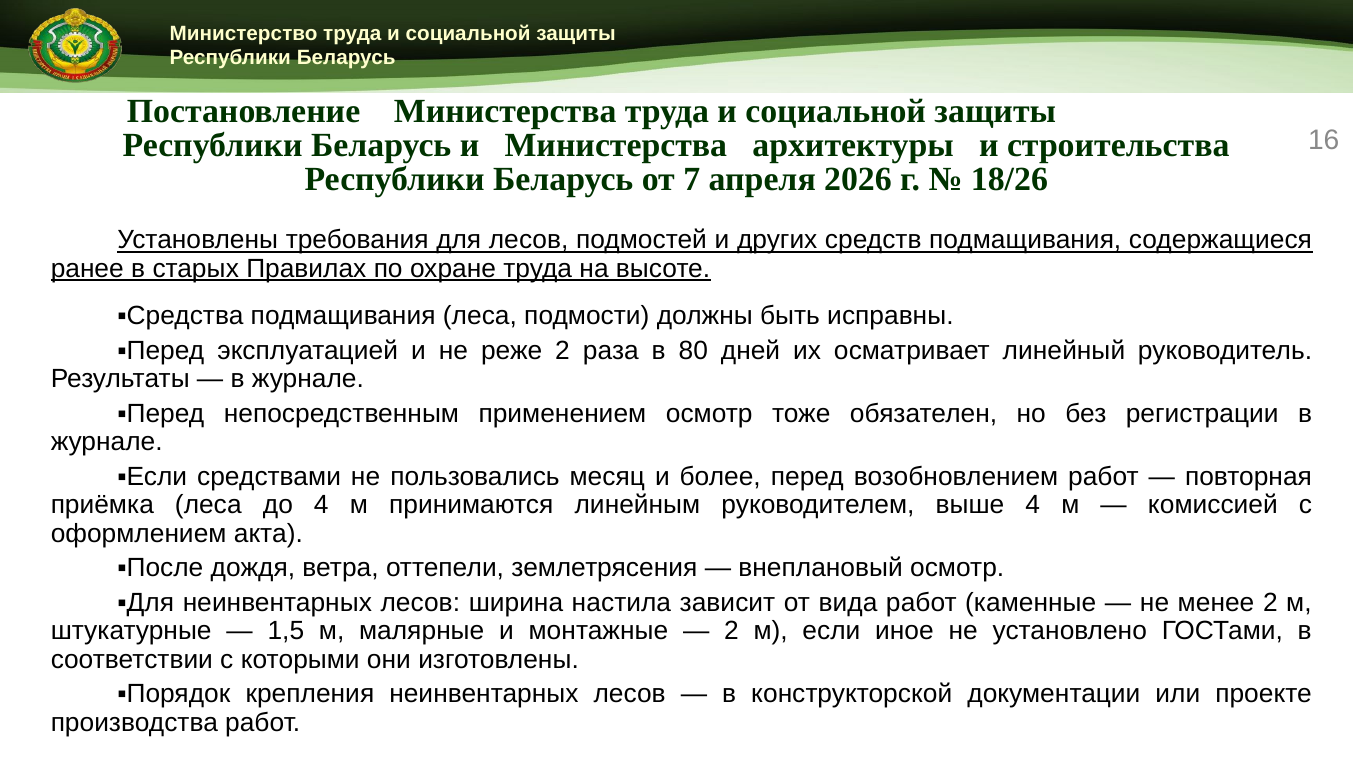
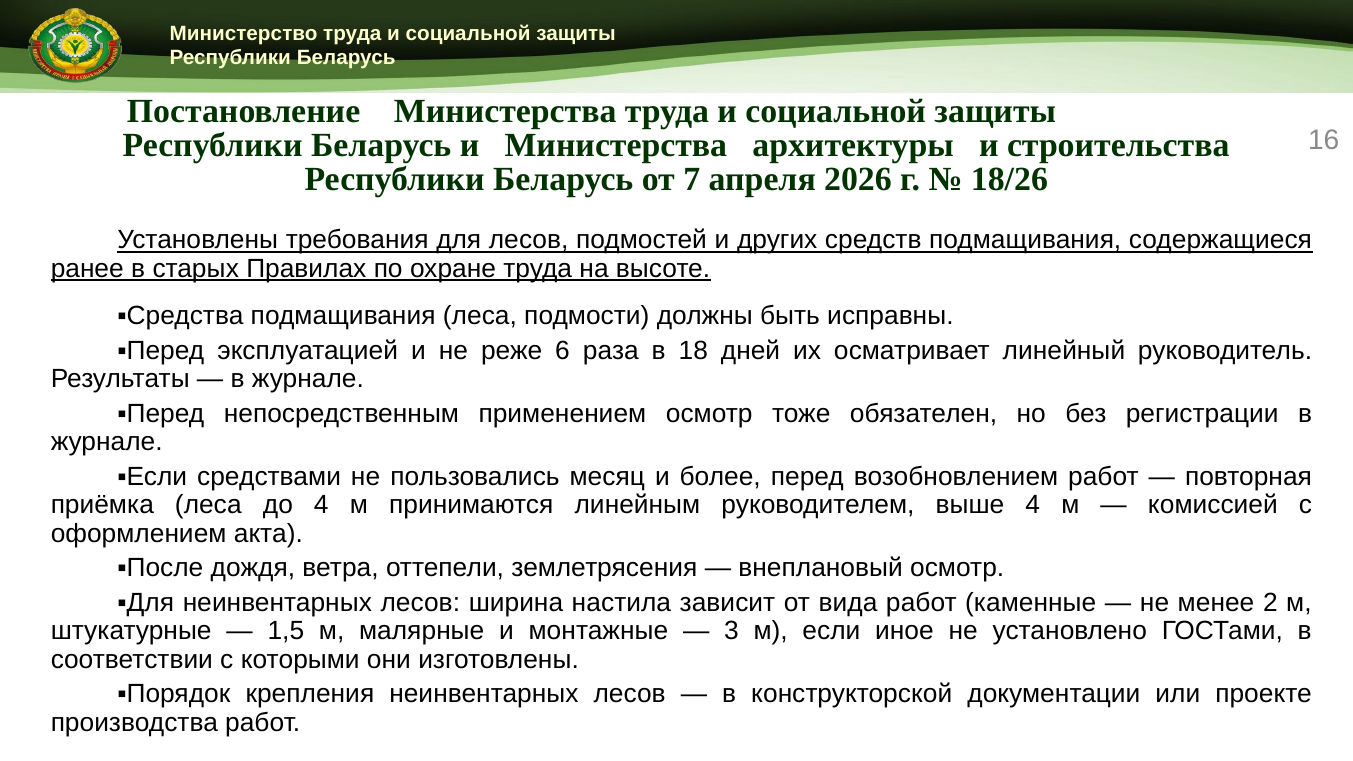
реже 2: 2 -> 6
80: 80 -> 18
2 at (731, 631): 2 -> 3
